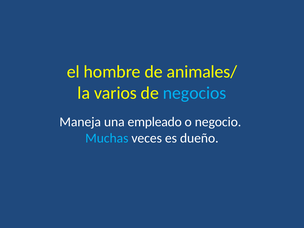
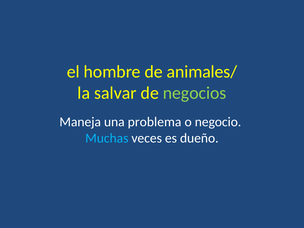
varios: varios -> salvar
negocios colour: light blue -> light green
empleado: empleado -> problema
